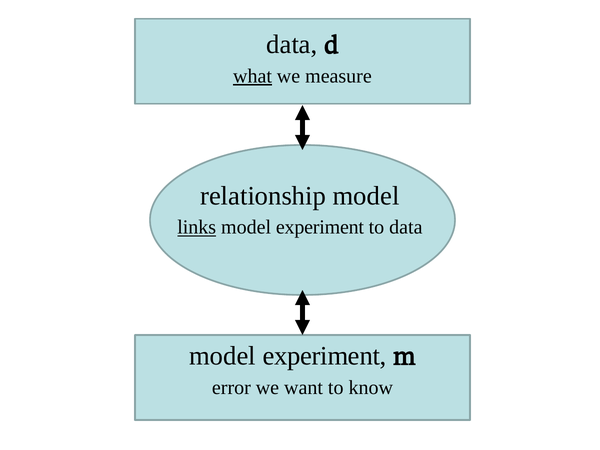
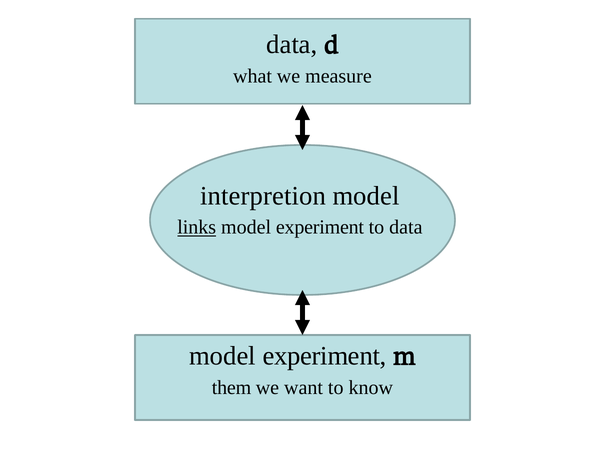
what underline: present -> none
relationship: relationship -> interpretion
error: error -> them
